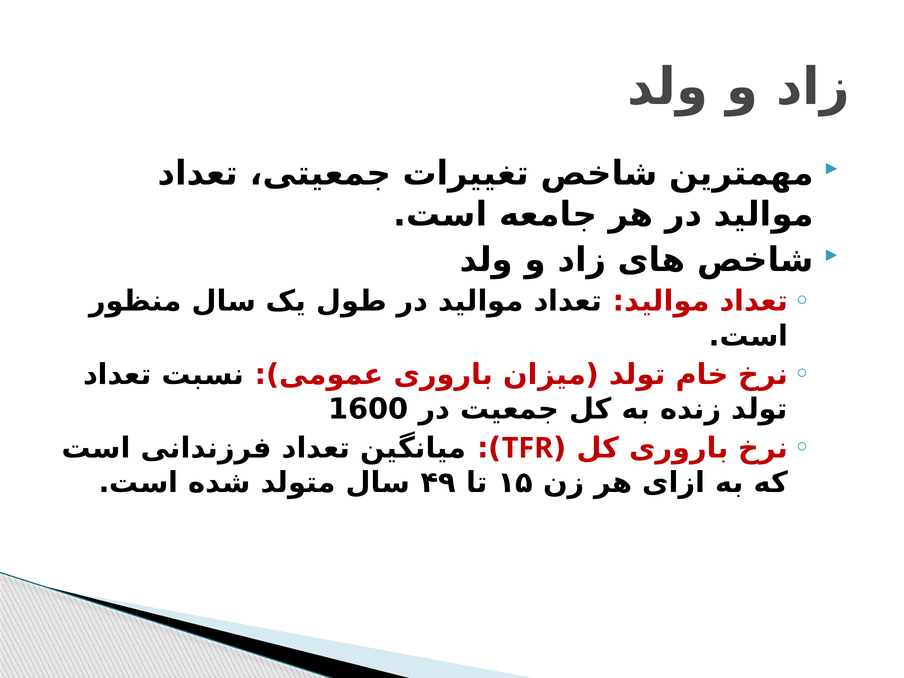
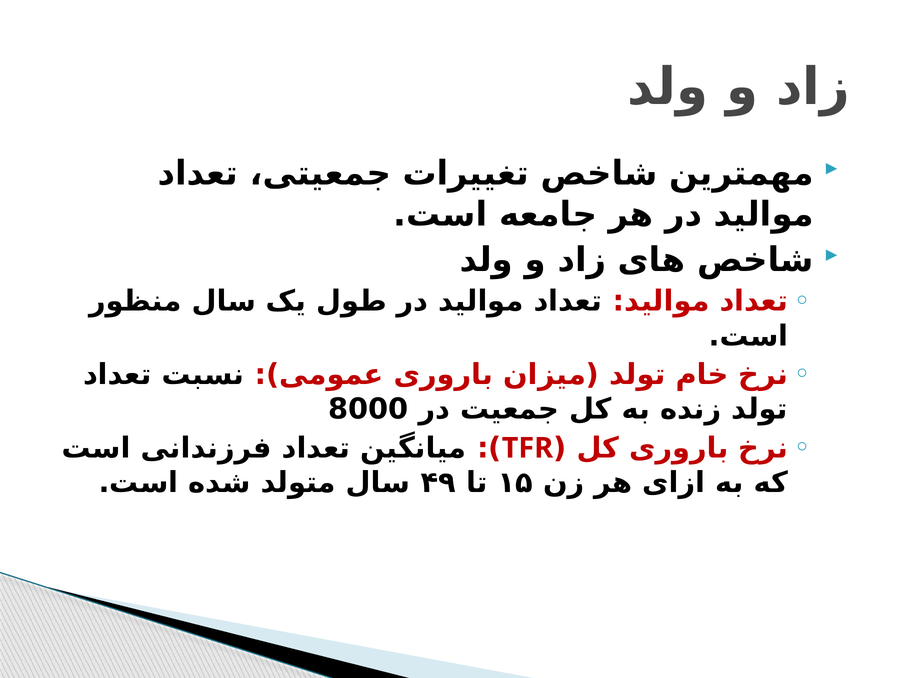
1600: 1600 -> 8000
